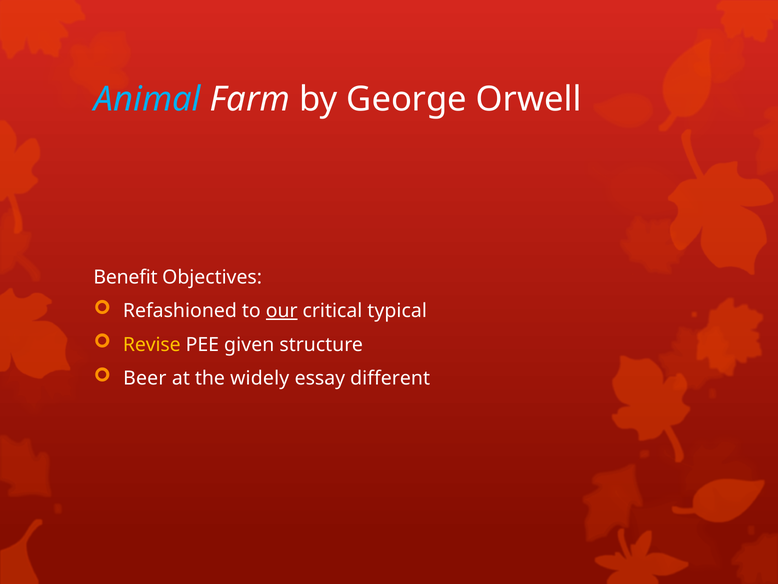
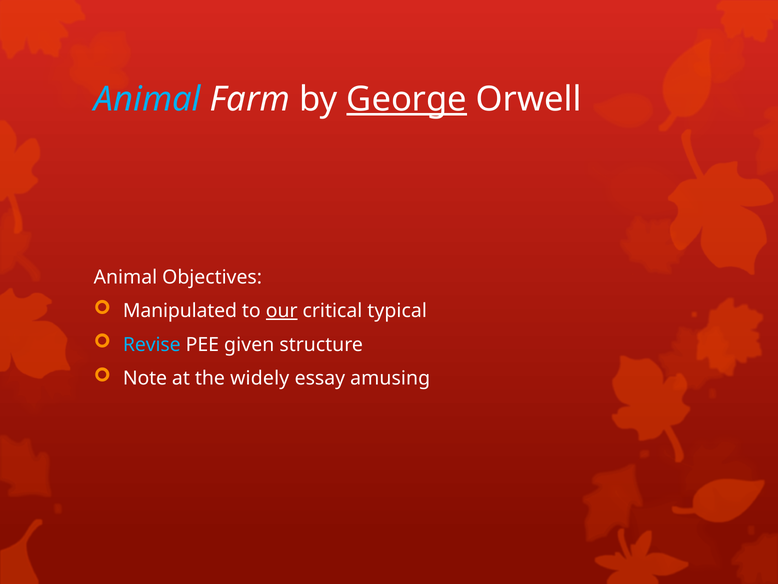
George underline: none -> present
Benefit at (126, 277): Benefit -> Animal
Refashioned: Refashioned -> Manipulated
Revise colour: yellow -> light blue
Beer: Beer -> Note
different: different -> amusing
